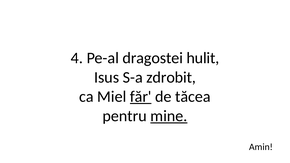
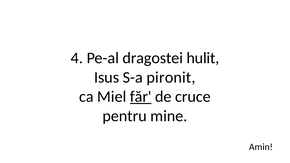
zdrobit: zdrobit -> pironit
tăcea: tăcea -> cruce
mine underline: present -> none
